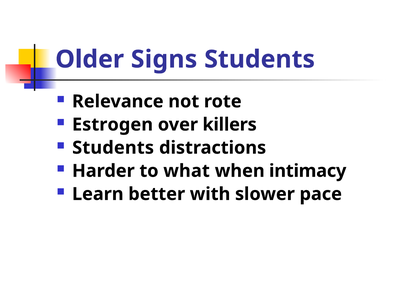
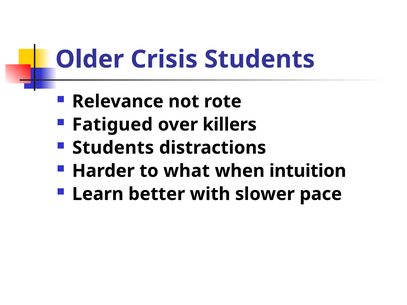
Signs: Signs -> Crisis
Estrogen: Estrogen -> Fatigued
intimacy: intimacy -> intuition
